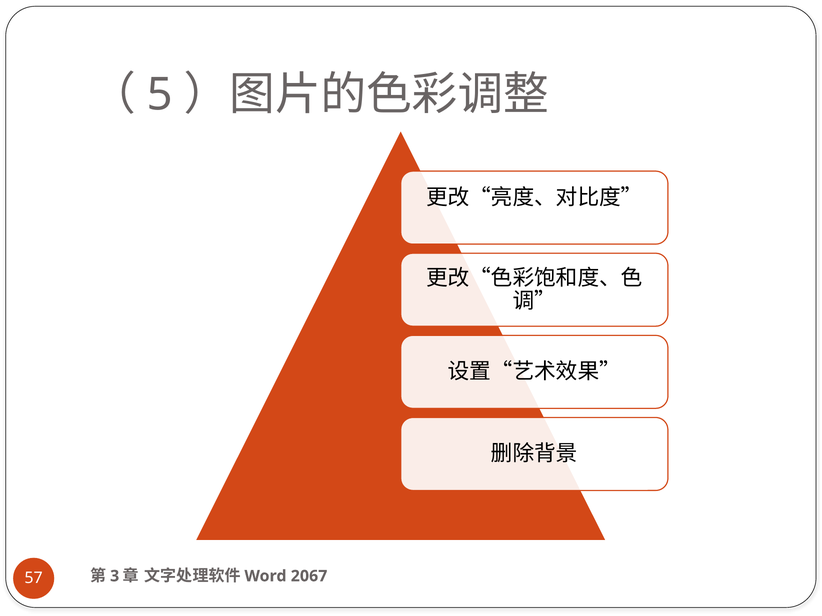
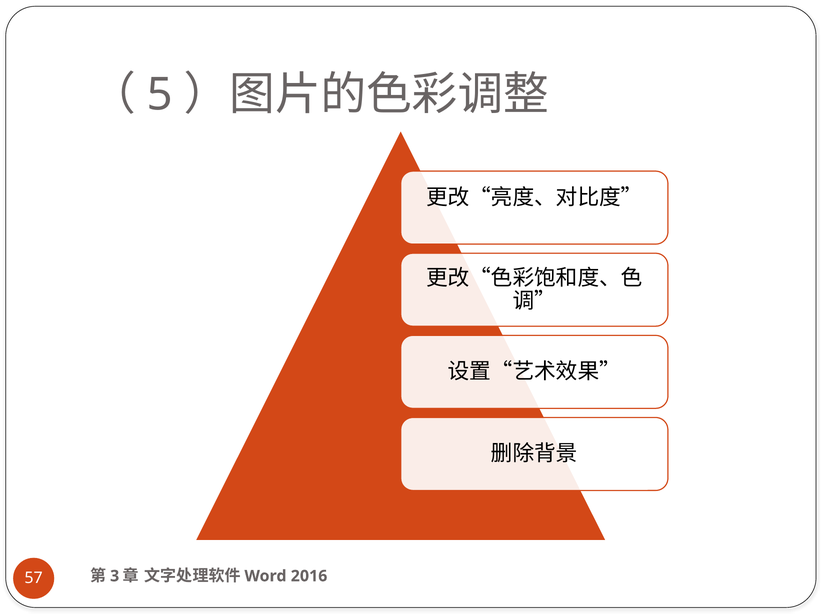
2067: 2067 -> 2016
